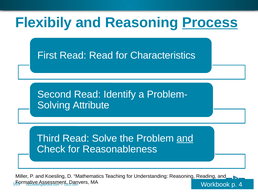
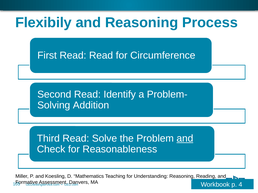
Process underline: present -> none
Characteristics: Characteristics -> Circumference
Attribute: Attribute -> Addition
